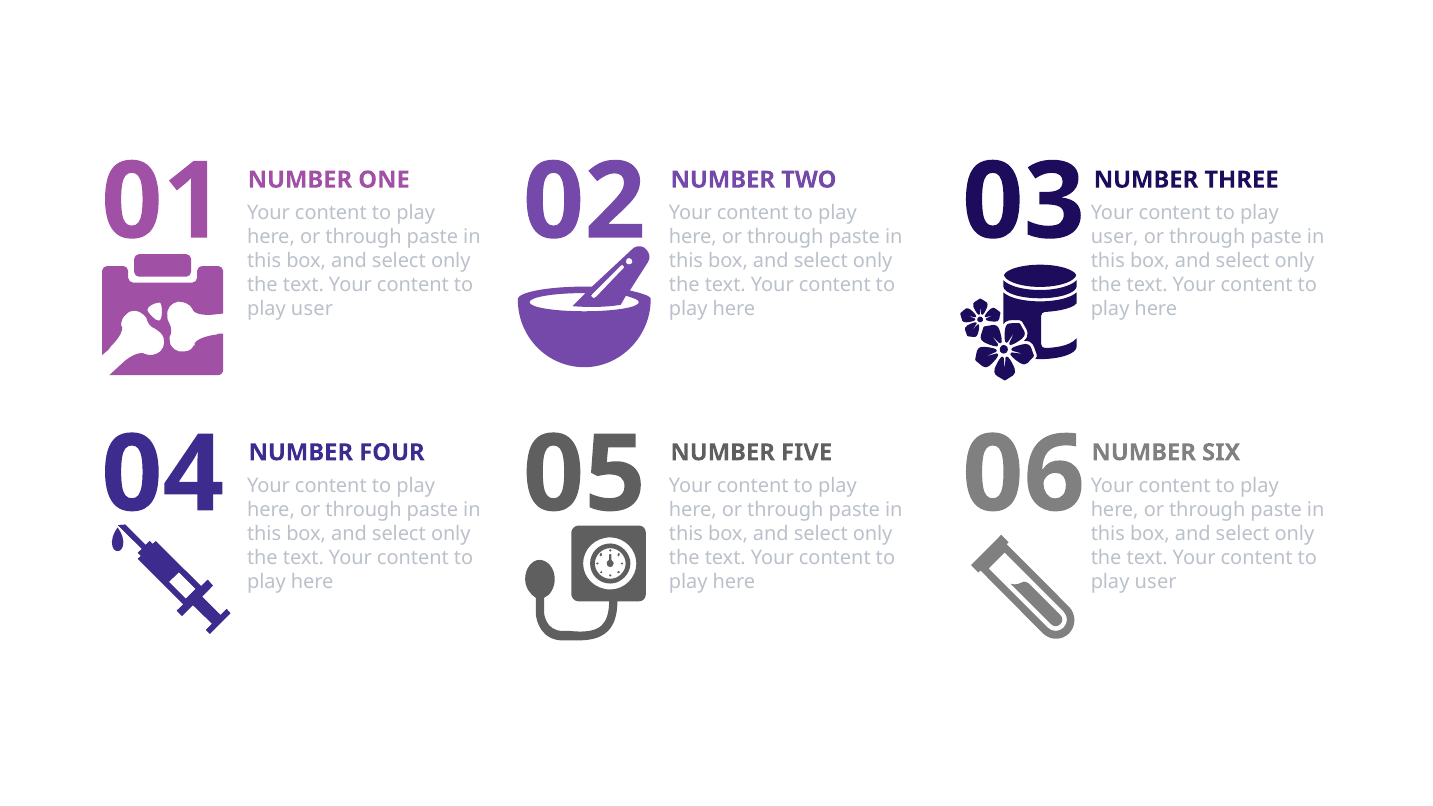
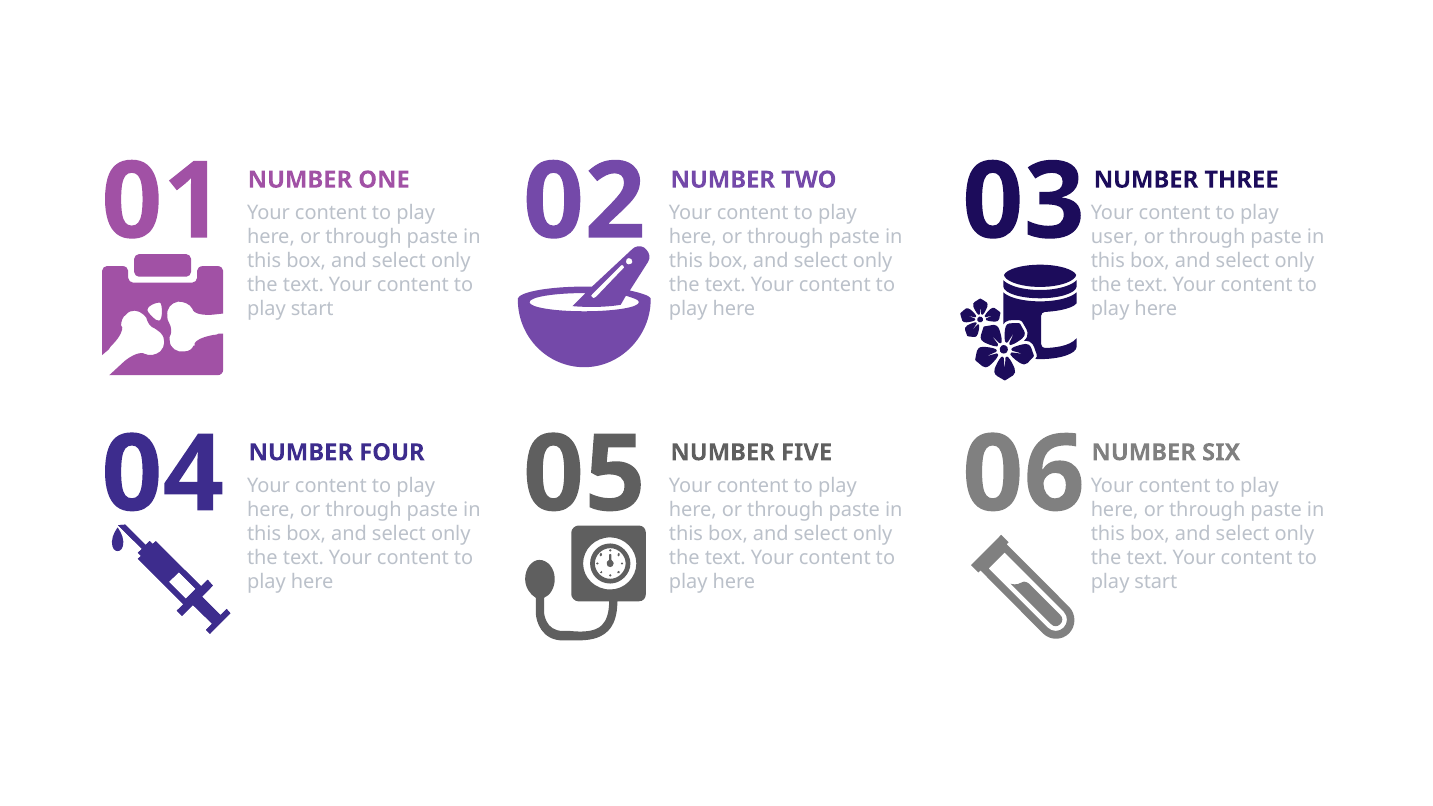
user at (312, 309): user -> start
user at (1156, 582): user -> start
